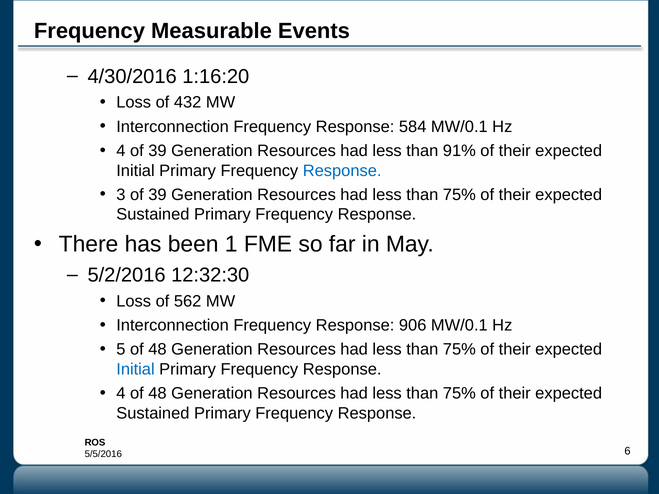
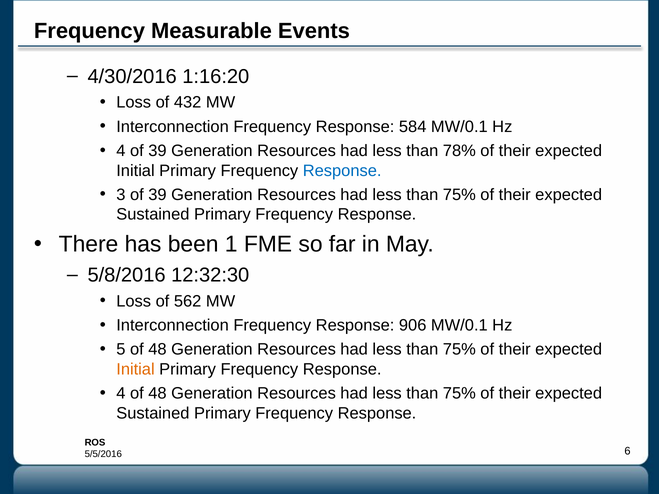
91%: 91% -> 78%
5/2/2016: 5/2/2016 -> 5/8/2016
Initial at (136, 369) colour: blue -> orange
